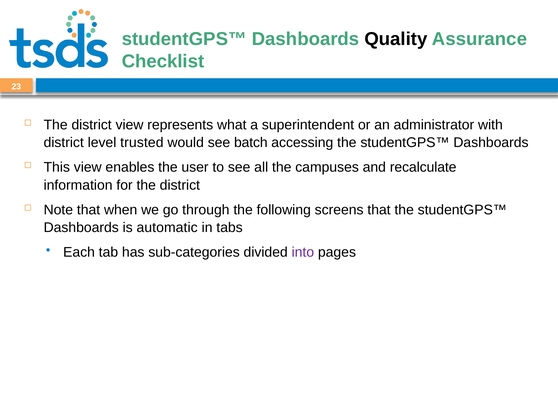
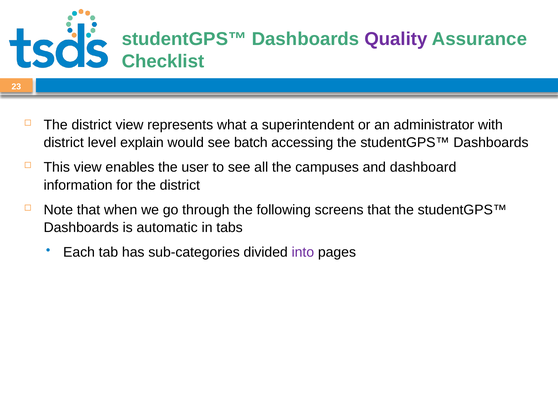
Quality colour: black -> purple
trusted: trusted -> explain
recalculate: recalculate -> dashboard
